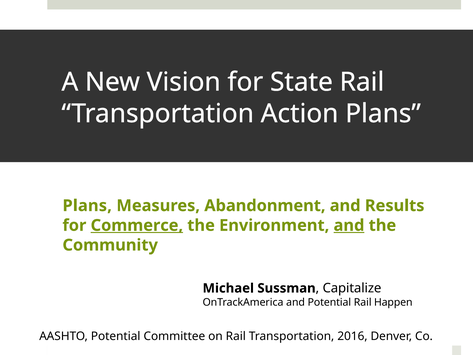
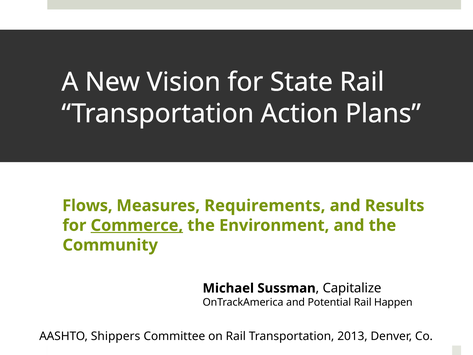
Plans at (87, 206): Plans -> Flows
Abandonment: Abandonment -> Requirements
and at (349, 225) underline: present -> none
AASHTO Potential: Potential -> Shippers
2016: 2016 -> 2013
